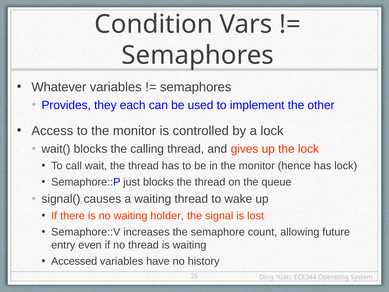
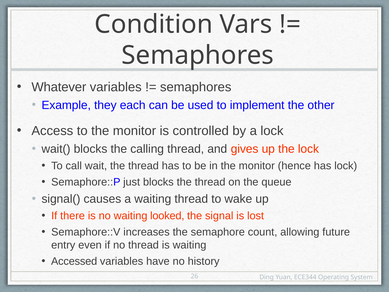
Provides: Provides -> Example
holder: holder -> looked
